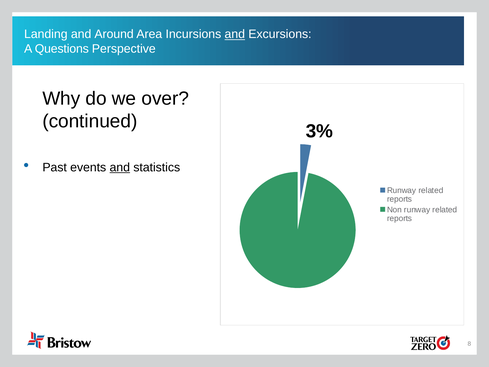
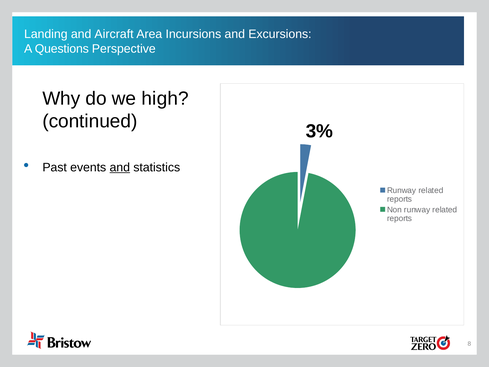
Around: Around -> Aircraft
and at (235, 34) underline: present -> none
over: over -> high
